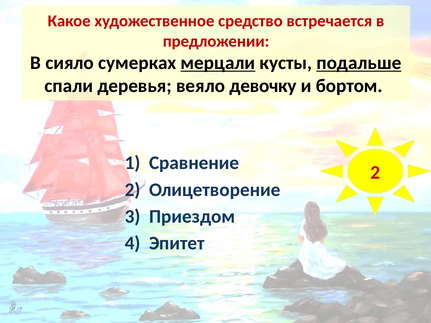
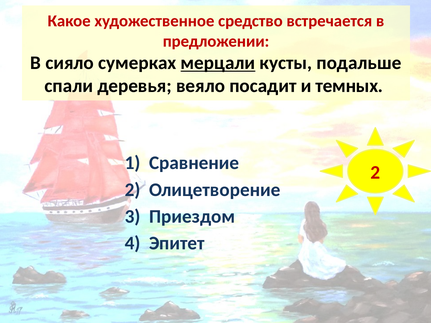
подальше underline: present -> none
девочку: девочку -> посадит
бортом: бортом -> темных
